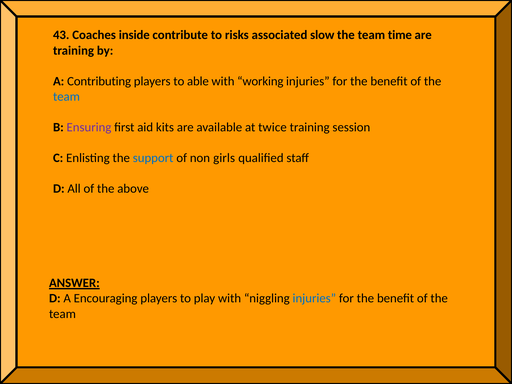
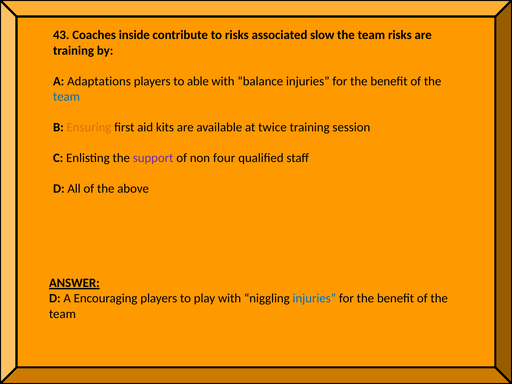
team time: time -> risks
Contributing: Contributing -> Adaptations
working: working -> balance
Ensuring colour: purple -> orange
support colour: blue -> purple
girls: girls -> four
